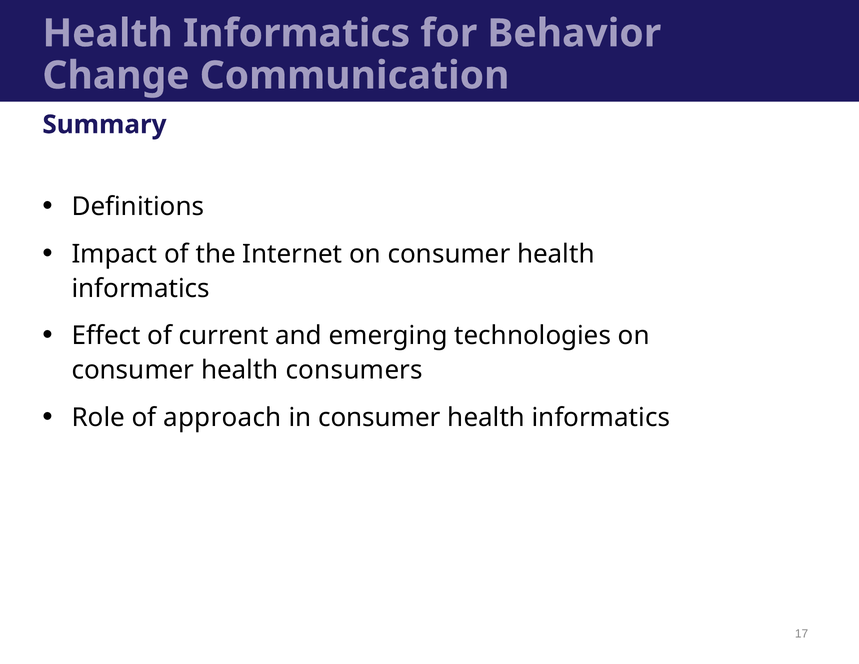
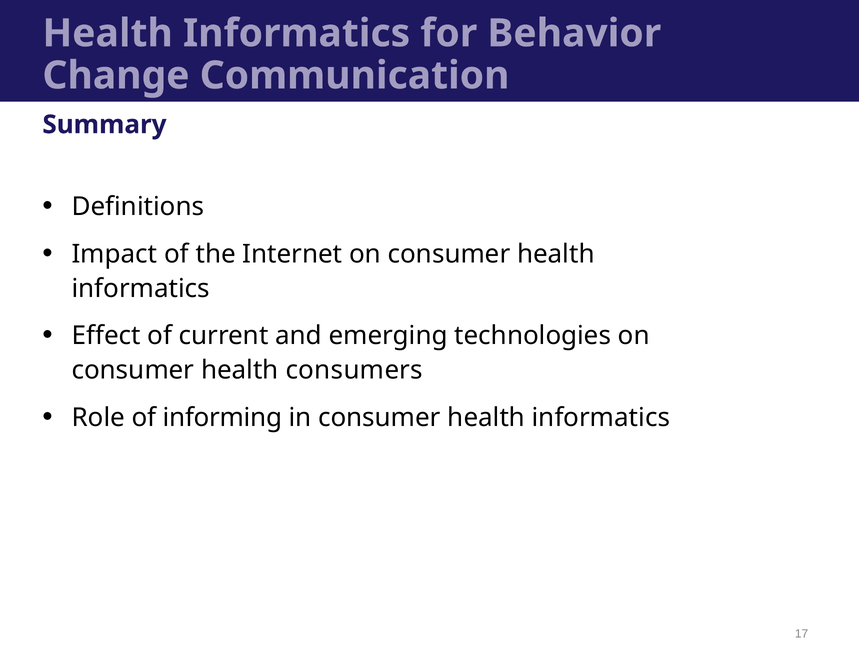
approach: approach -> informing
